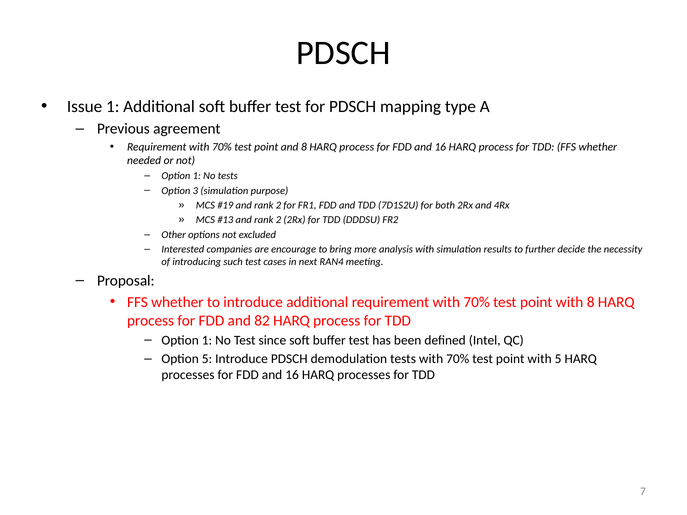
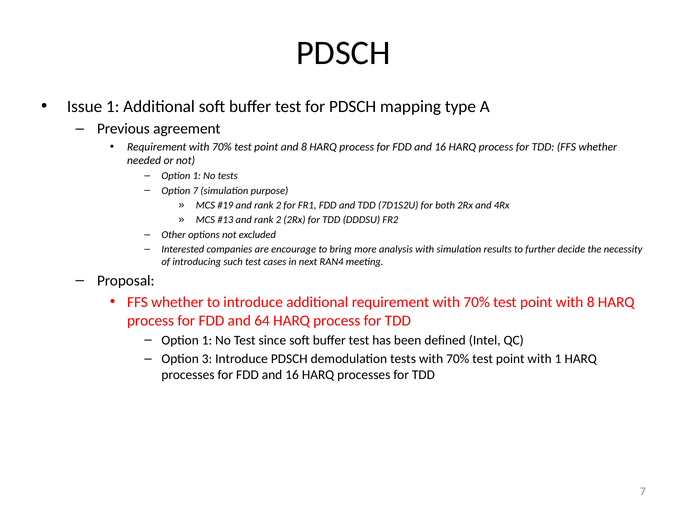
Option 3: 3 -> 7
82: 82 -> 64
Option 5: 5 -> 3
with 5: 5 -> 1
